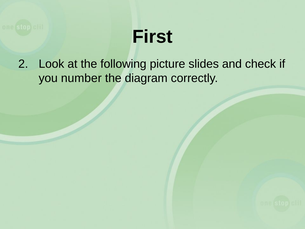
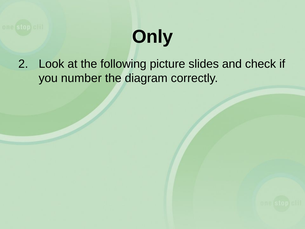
First: First -> Only
